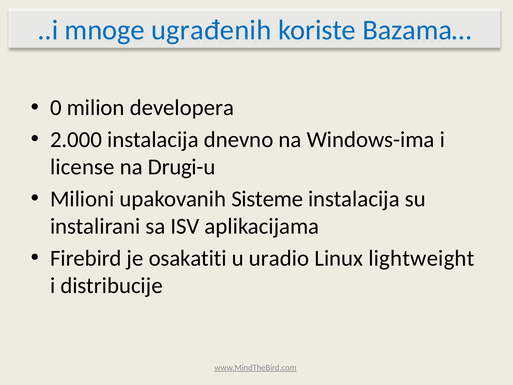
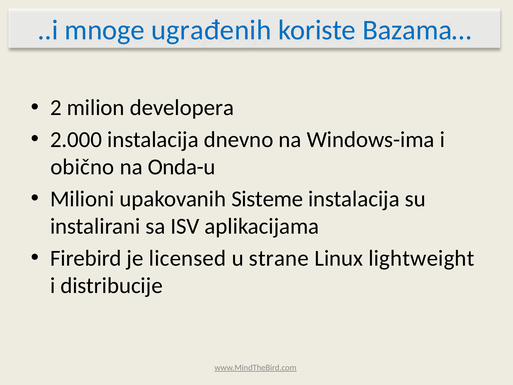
0: 0 -> 2
license: license -> obično
Drugi-u: Drugi-u -> Onda-u
osakatiti: osakatiti -> licensed
uradio: uradio -> strane
